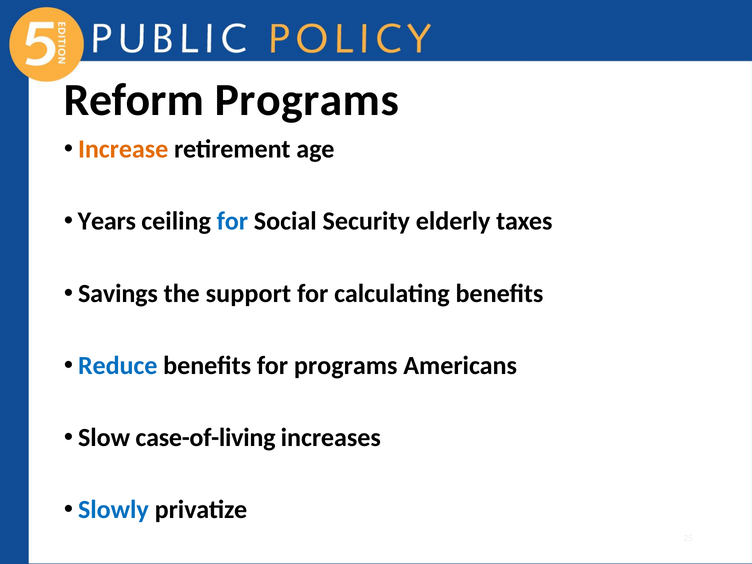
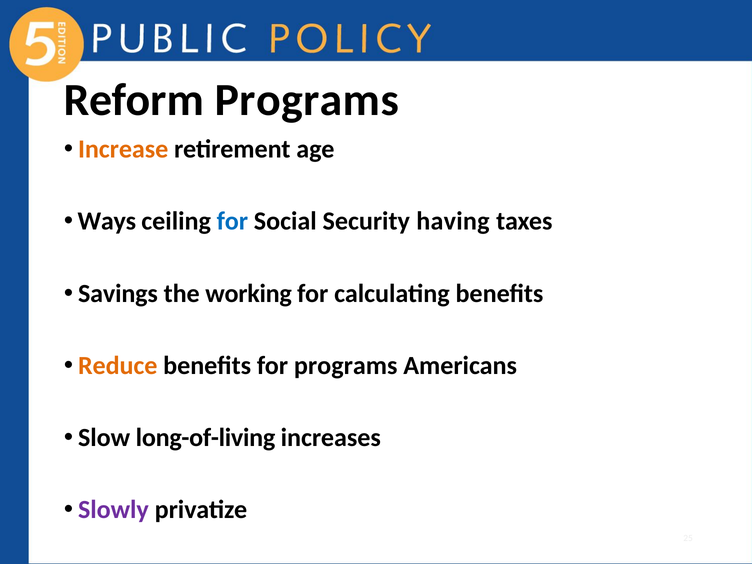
Years: Years -> Ways
elderly: elderly -> having
support: support -> working
Reduce colour: blue -> orange
case-of-living: case-of-living -> long-of-living
Slowly colour: blue -> purple
